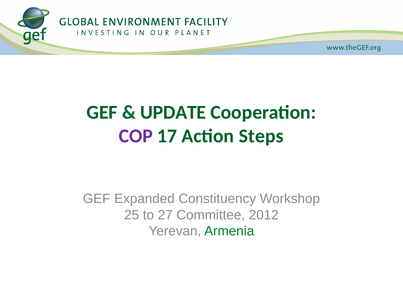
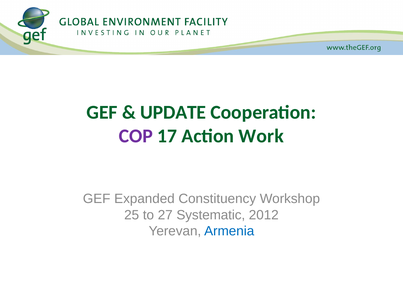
Steps: Steps -> Work
Committee: Committee -> Systematic
Armenia colour: green -> blue
